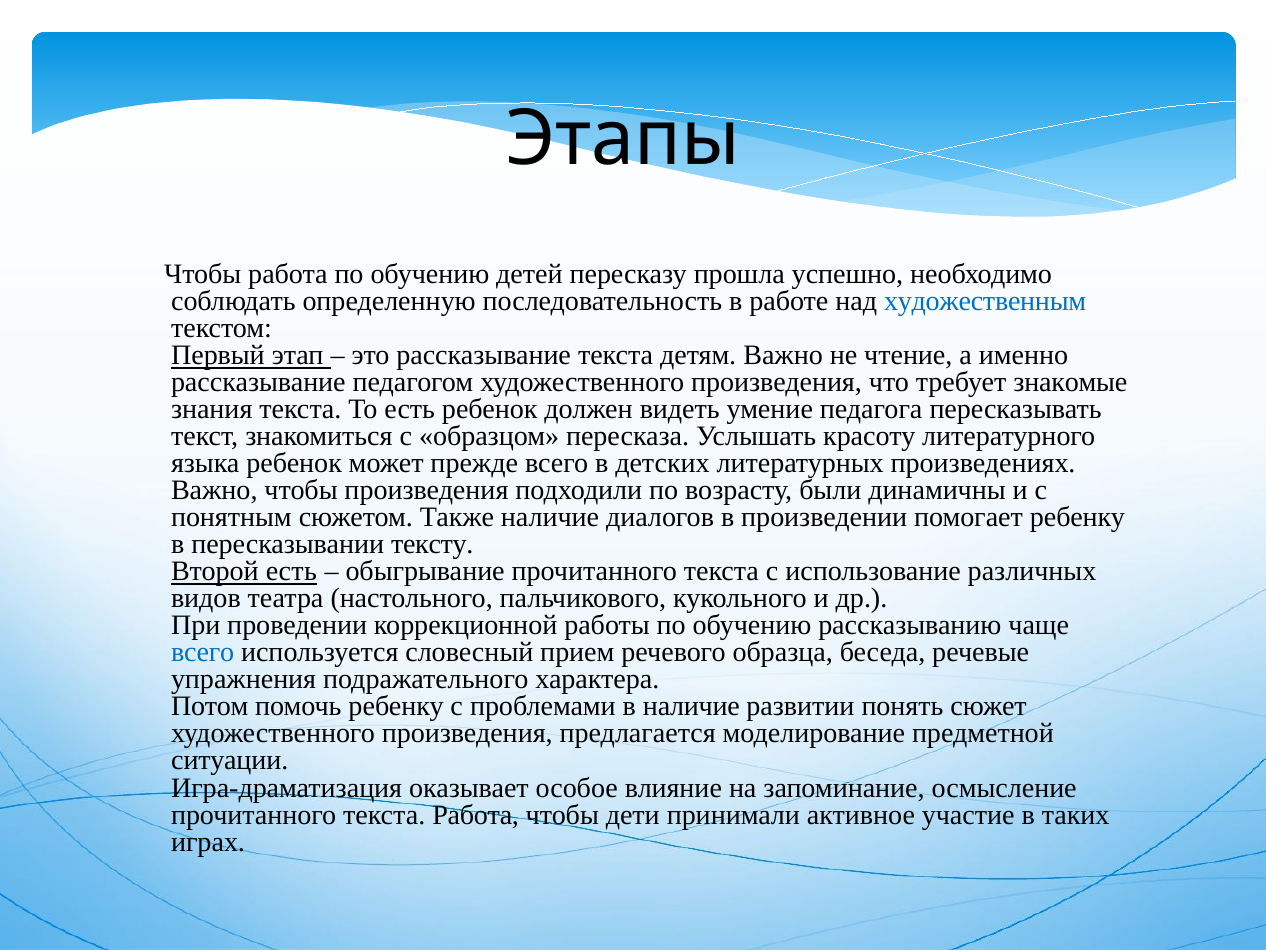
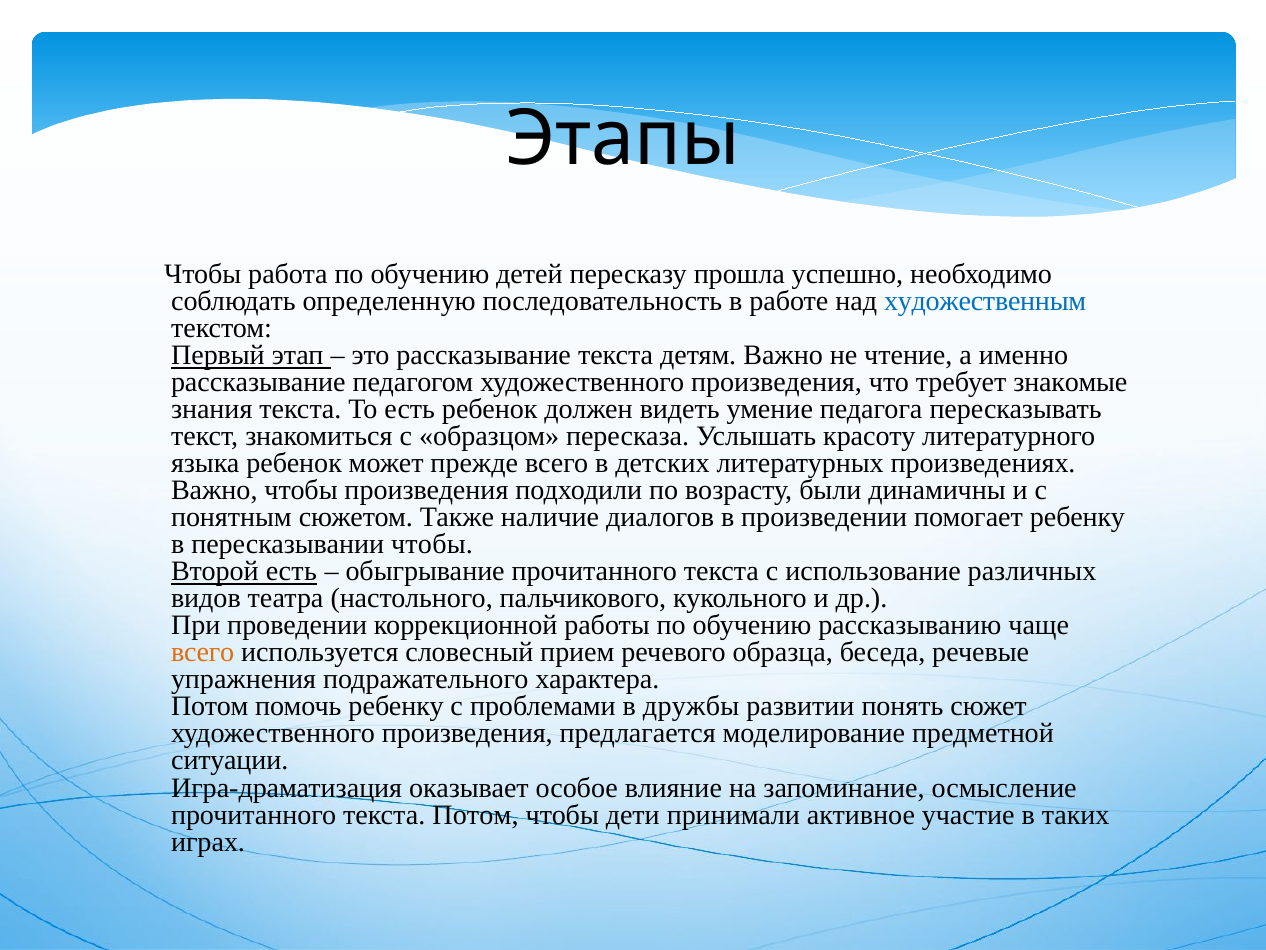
пересказывании тексту: тексту -> чтобы
всего at (203, 652) colour: blue -> orange
в наличие: наличие -> дружбы
текста Работа: Работа -> Потом
